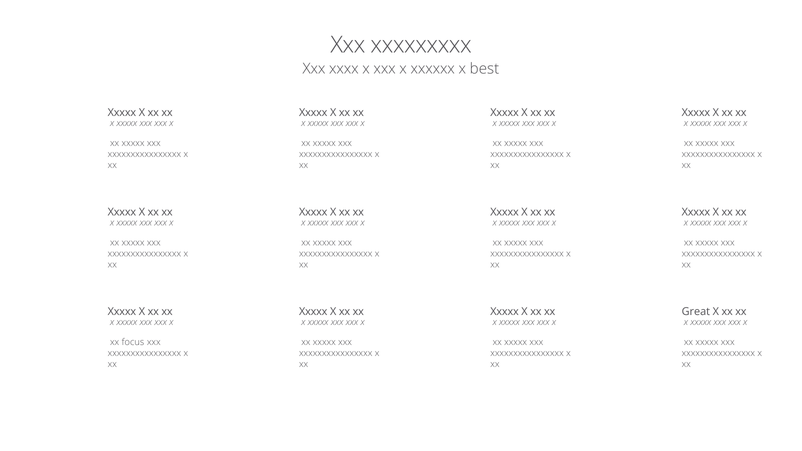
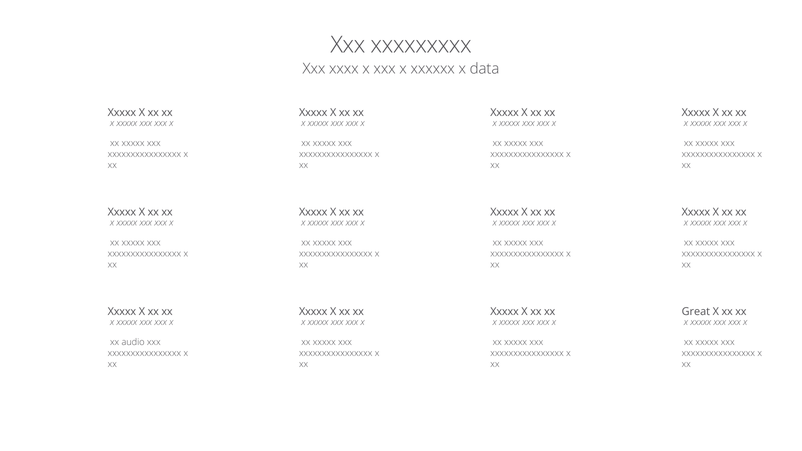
best: best -> data
focus: focus -> audio
